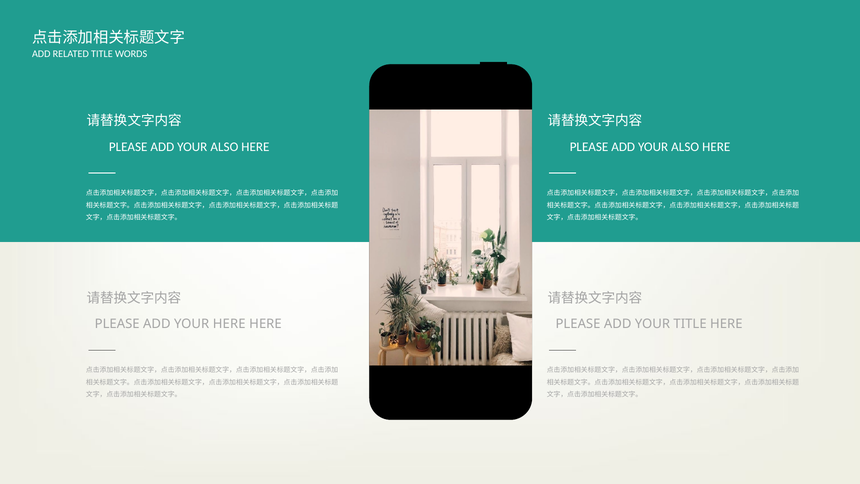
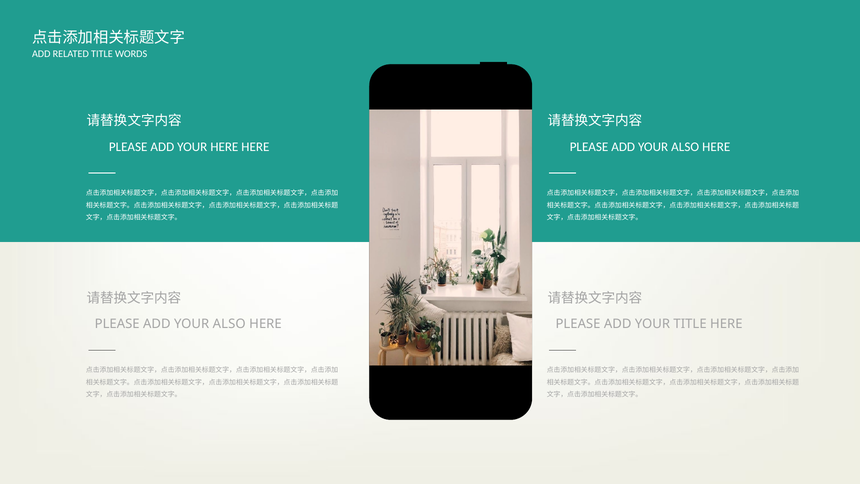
ALSO at (224, 147): ALSO -> HERE
HERE at (229, 324): HERE -> ALSO
